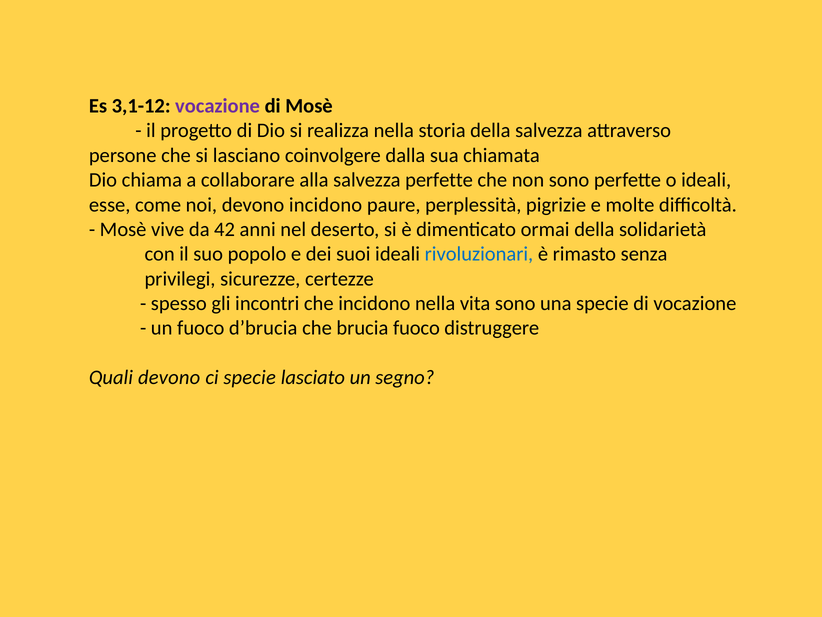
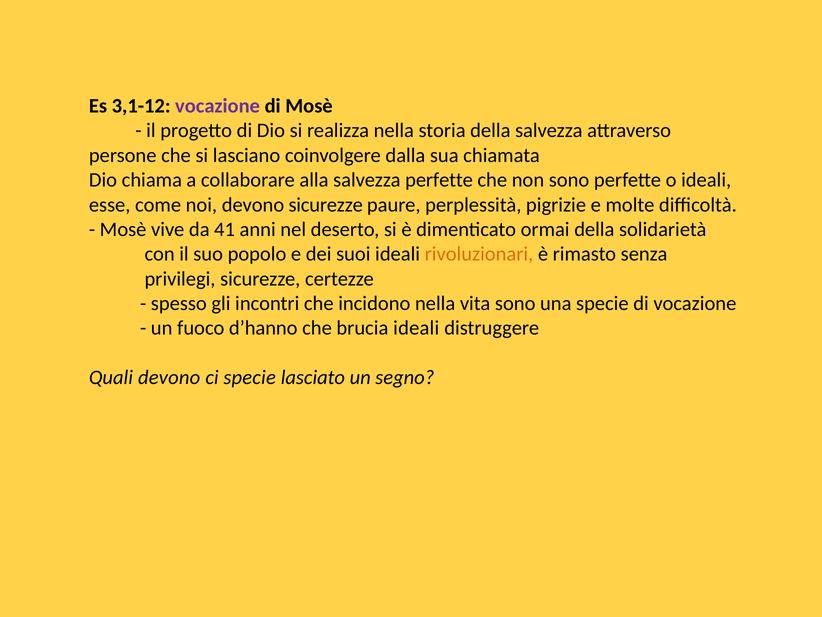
devono incidono: incidono -> sicurezze
42: 42 -> 41
rivoluzionari colour: blue -> orange
d’brucia: d’brucia -> d’hanno
brucia fuoco: fuoco -> ideali
